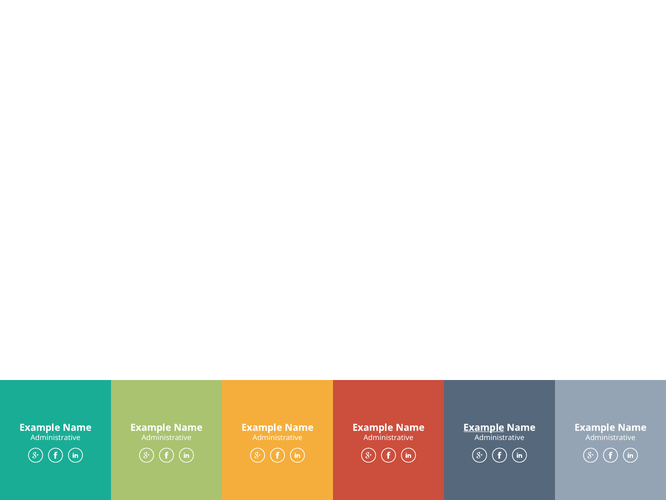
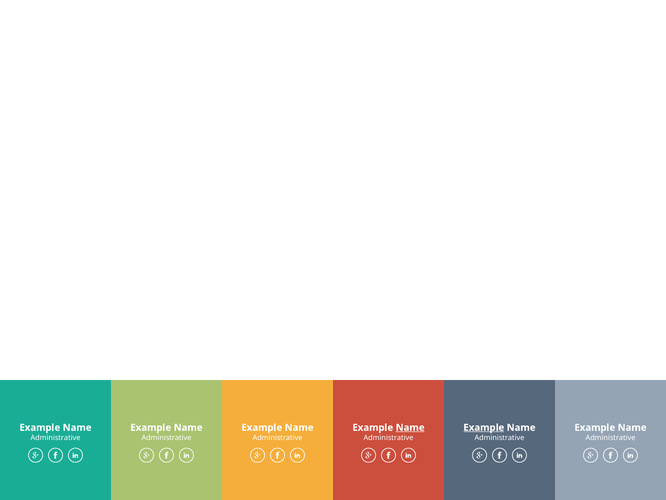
Name at (410, 427) underline: none -> present
